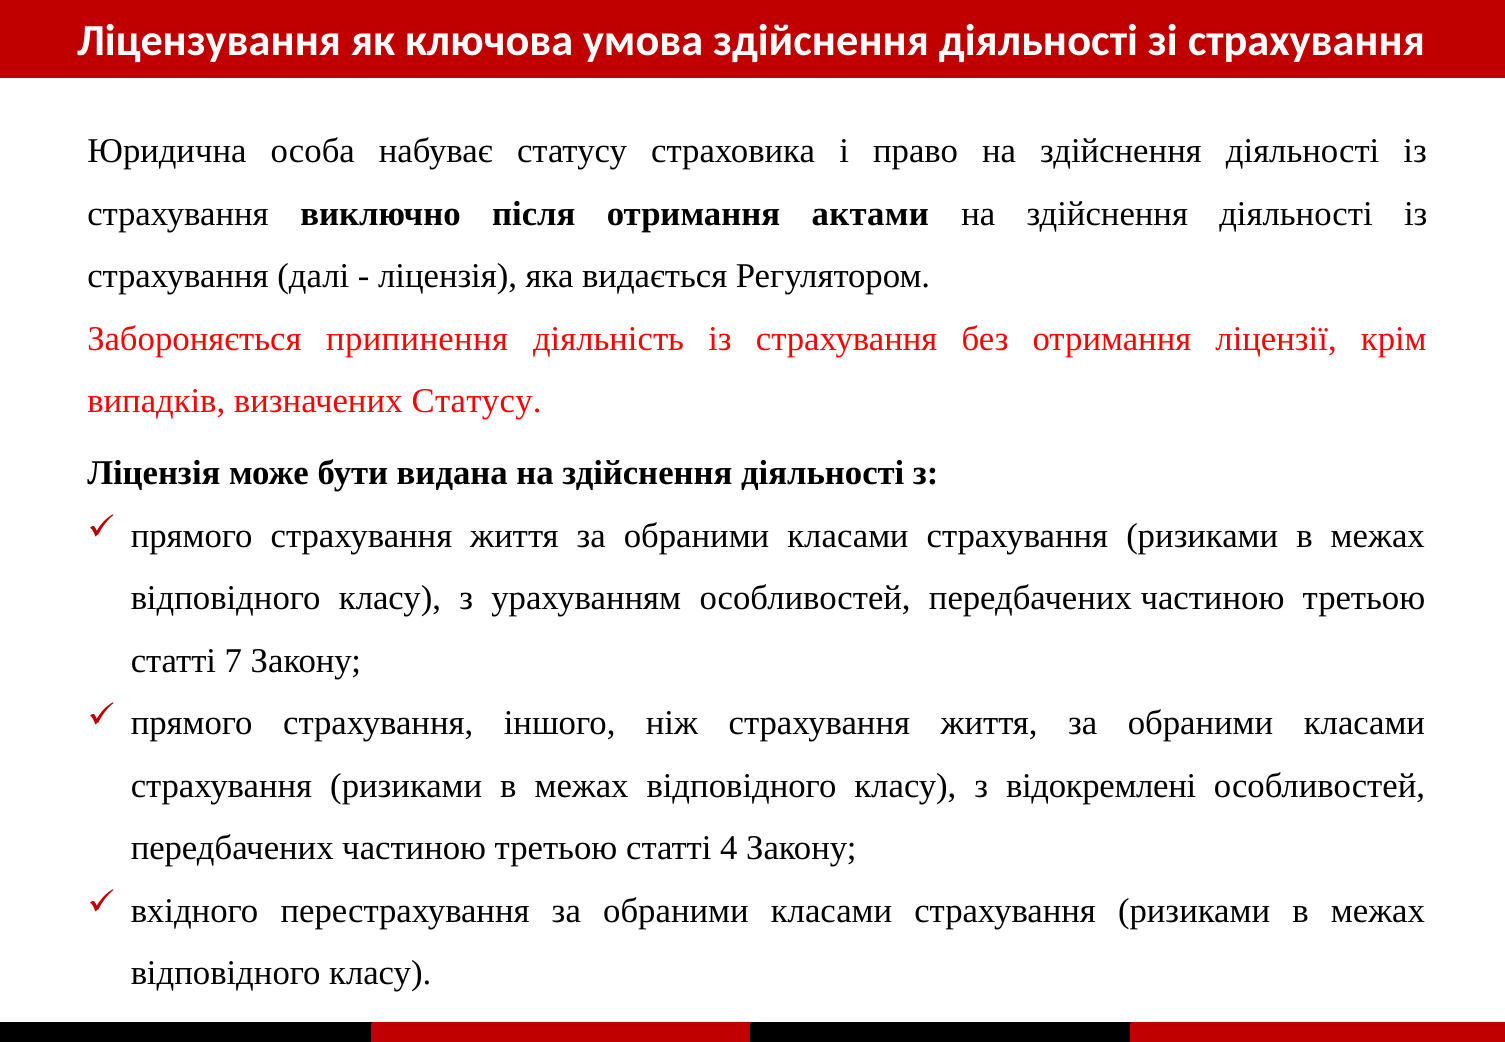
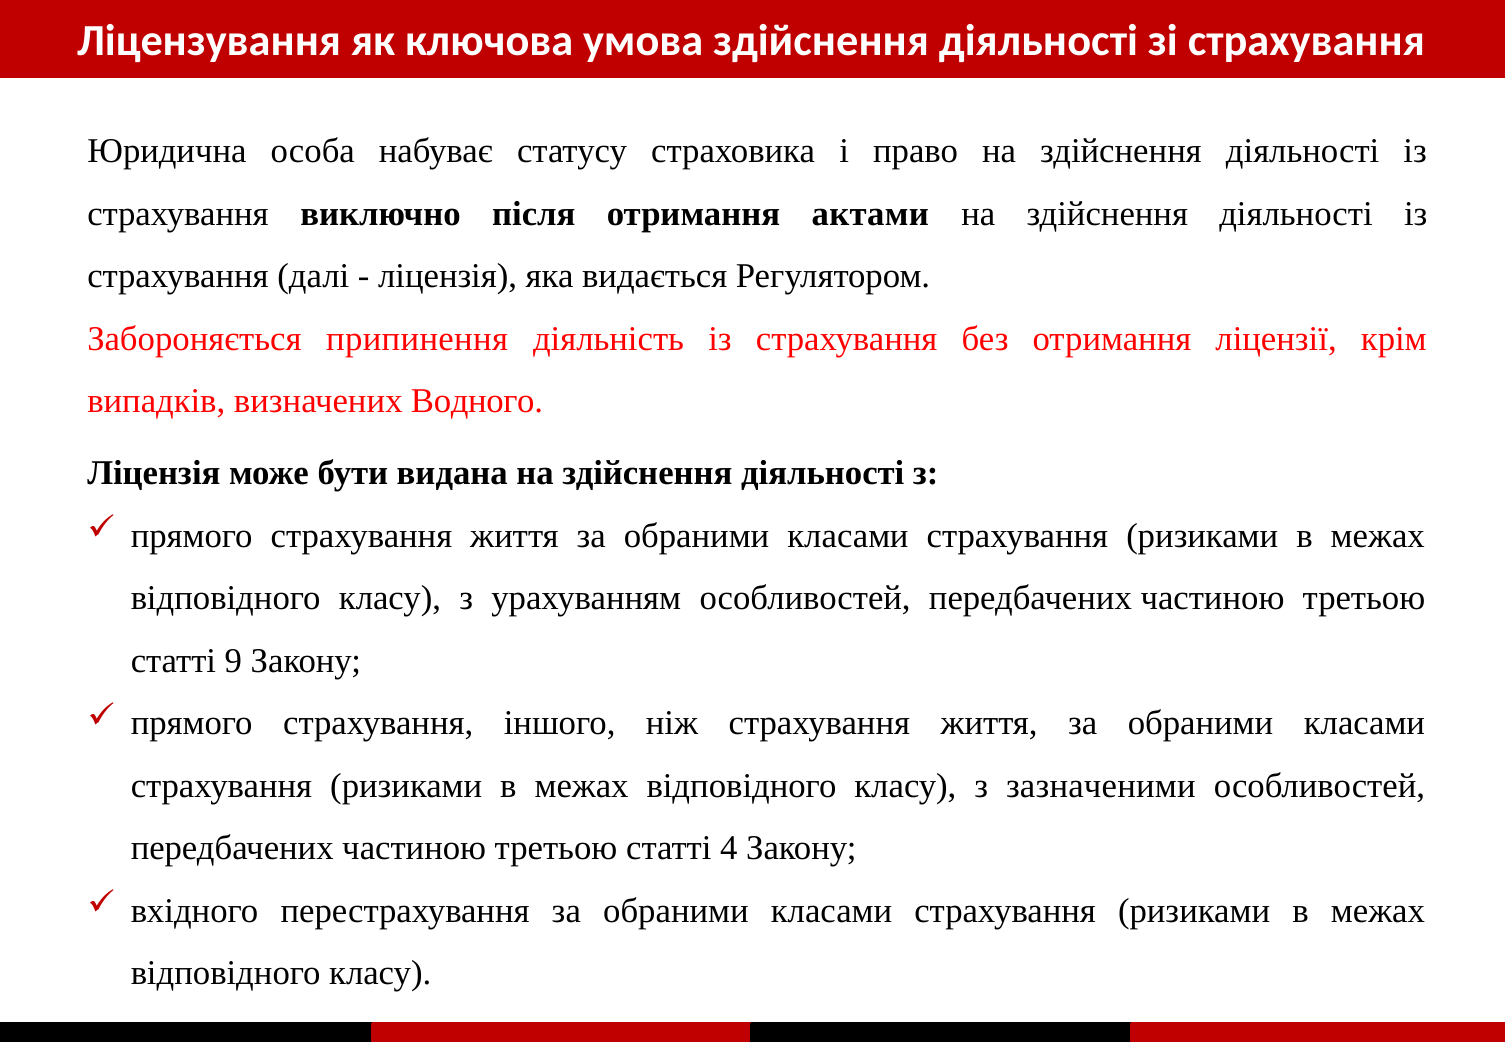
визначених Статусу: Статусу -> Водного
7: 7 -> 9
відокремлені: відокремлені -> зазначеними
